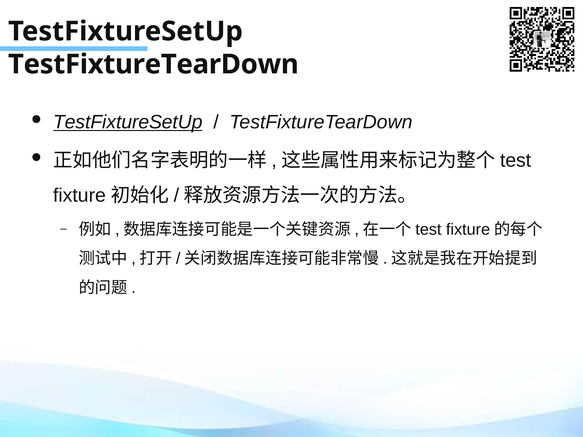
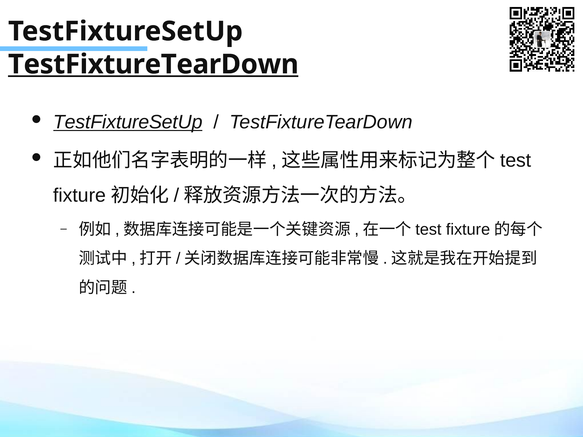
TestFixtureTearDown at (153, 64) underline: none -> present
